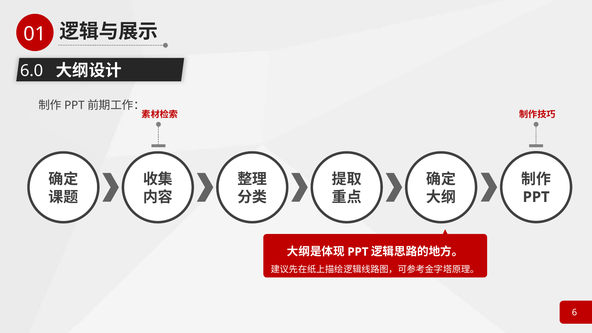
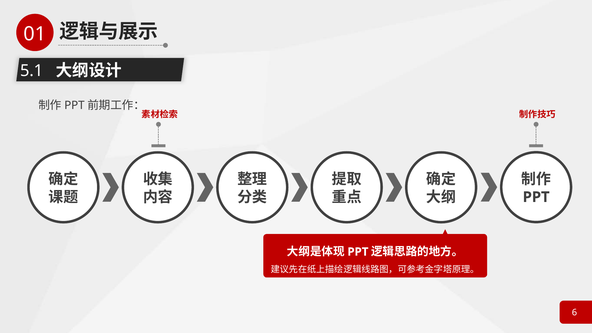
6.0: 6.0 -> 5.1
